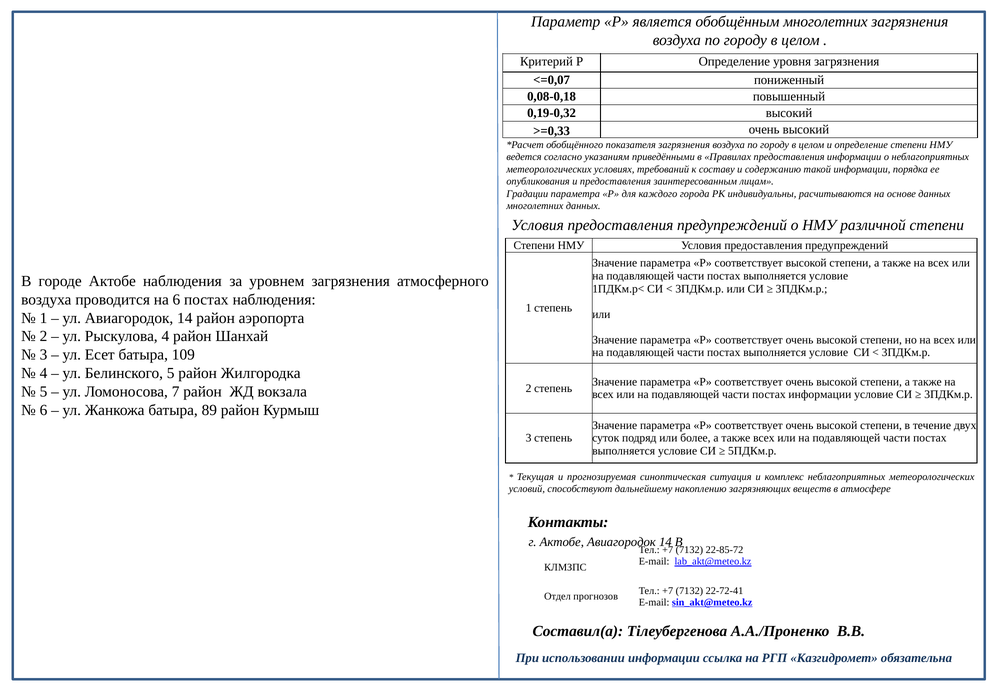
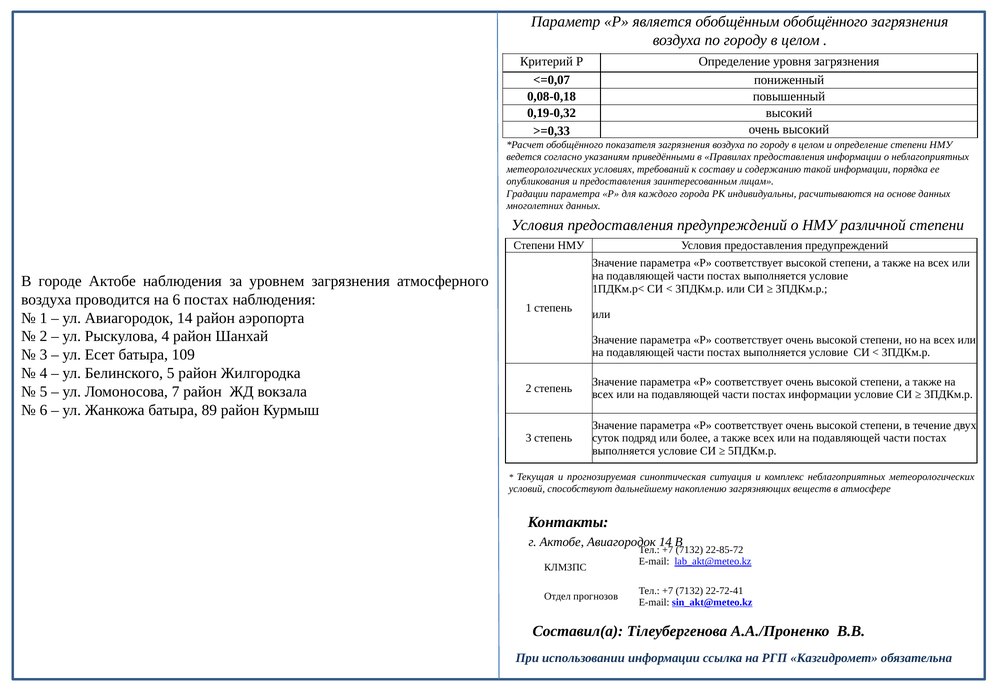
обобщённым многолетних: многолетних -> обобщённого
